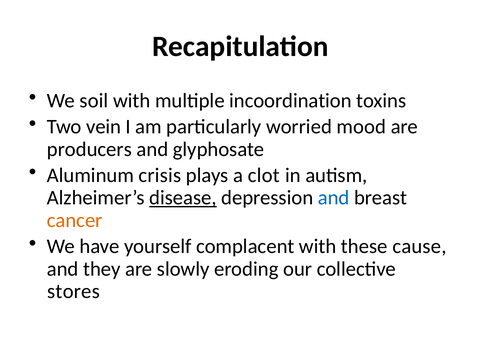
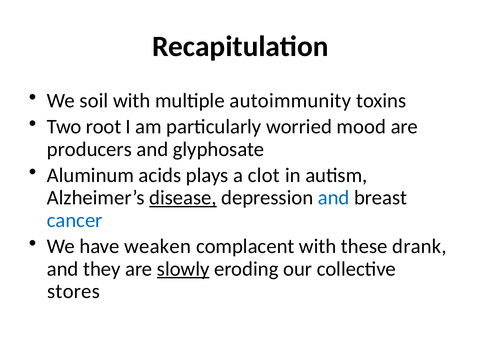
incoordination: incoordination -> autoimmunity
vein: vein -> root
crisis: crisis -> acids
cancer colour: orange -> blue
yourself: yourself -> weaken
cause: cause -> drank
slowly underline: none -> present
